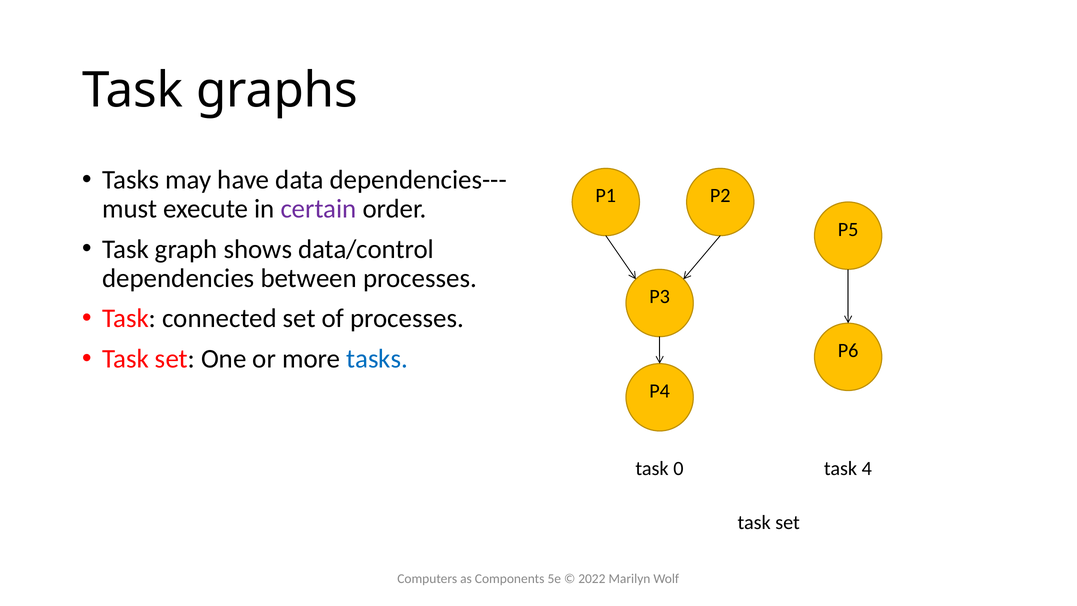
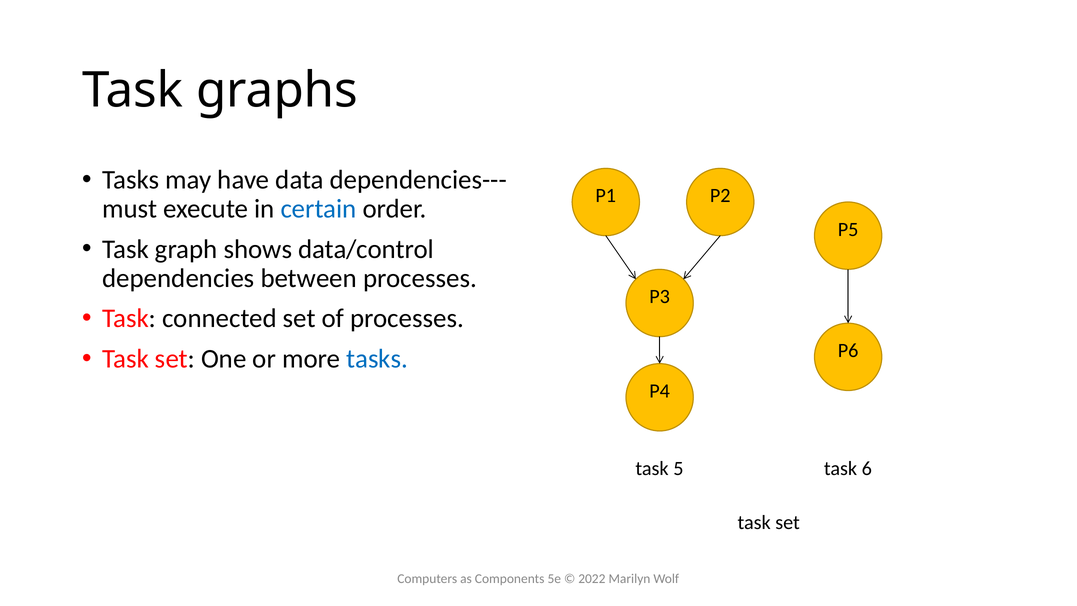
certain colour: purple -> blue
0: 0 -> 5
4: 4 -> 6
